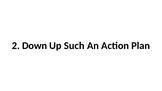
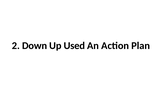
Such: Such -> Used
